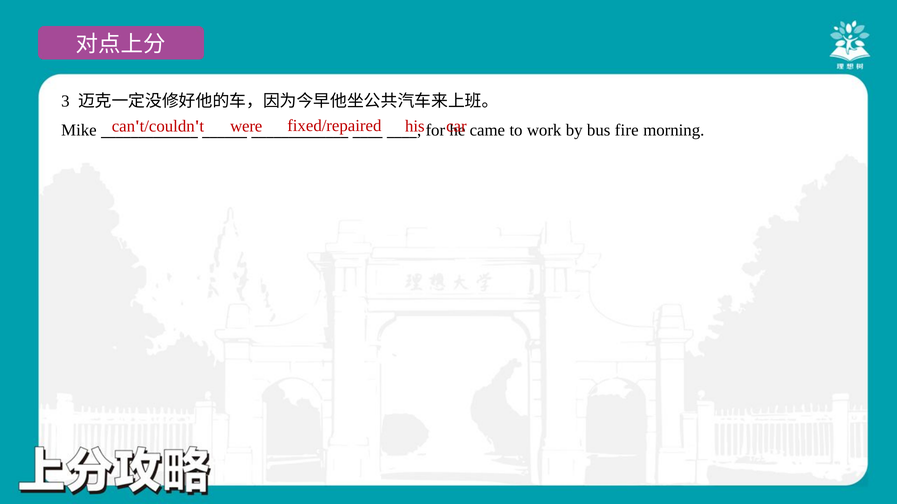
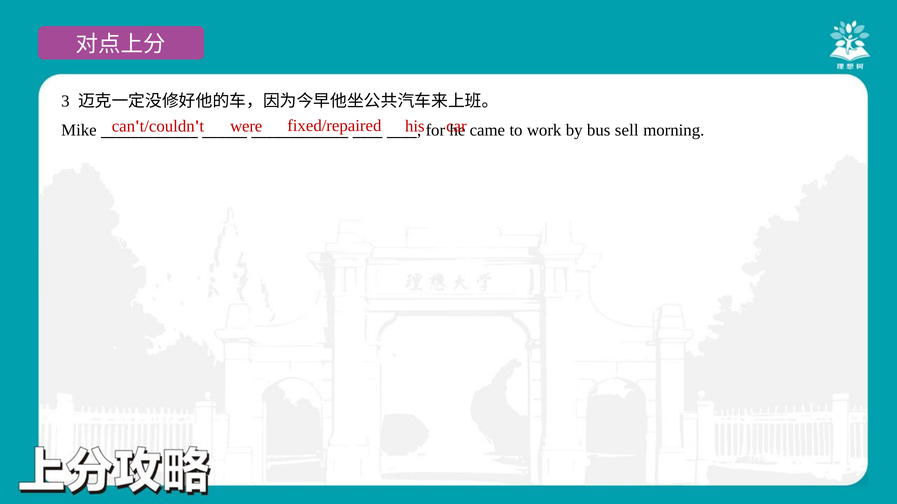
fire: fire -> sell
